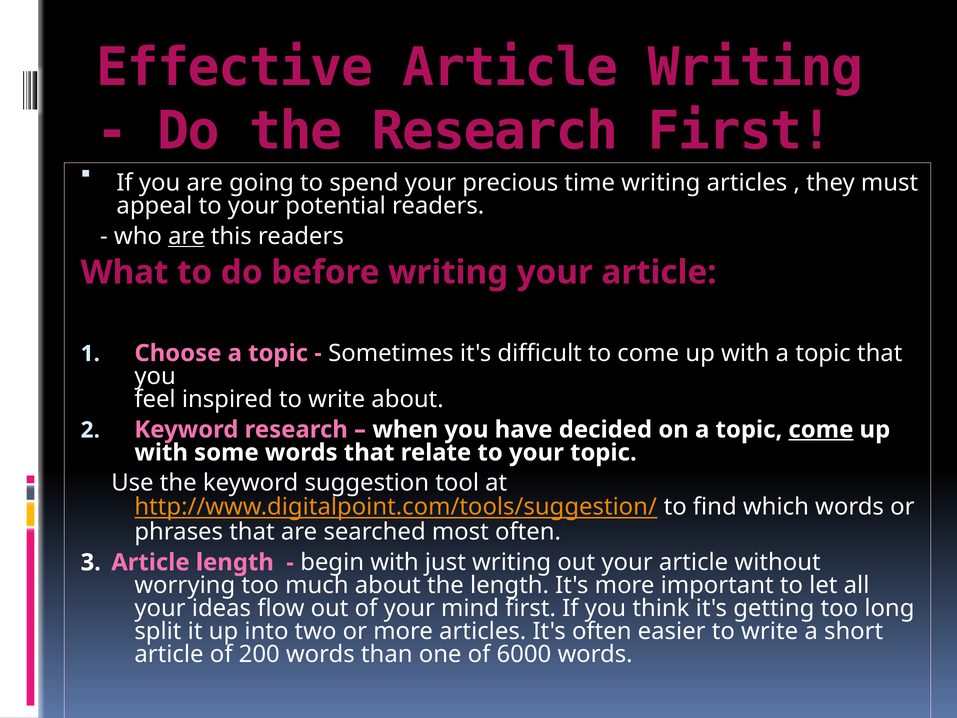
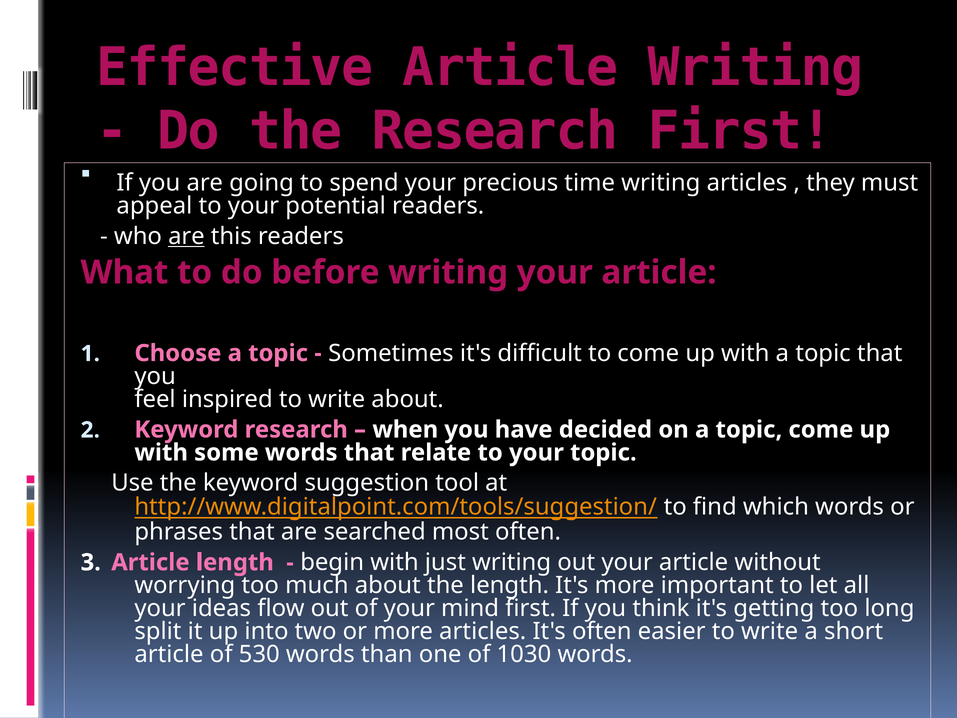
come at (821, 429) underline: present -> none
200: 200 -> 530
6000: 6000 -> 1030
